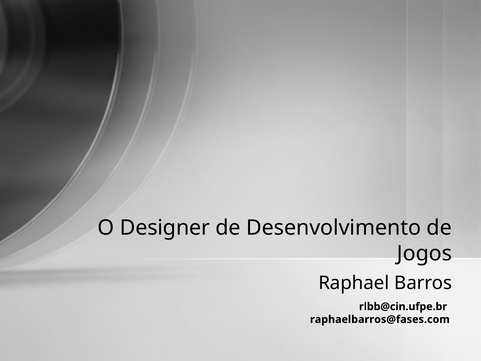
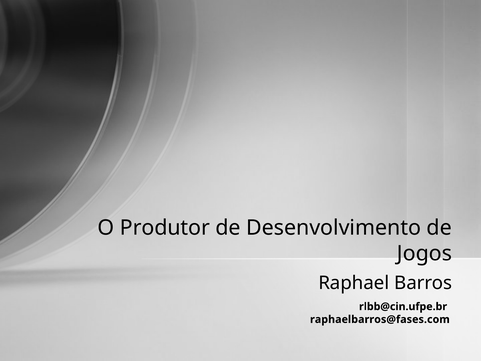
Designer: Designer -> Produtor
